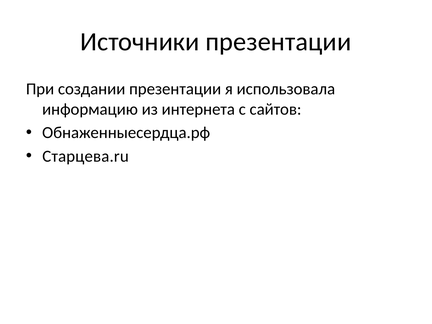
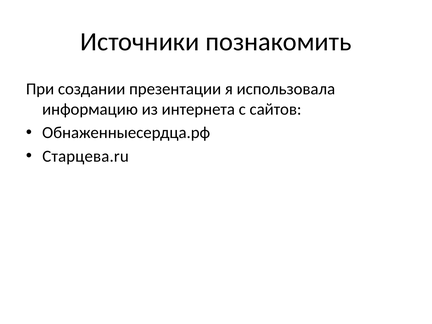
Источники презентации: презентации -> познакомить
